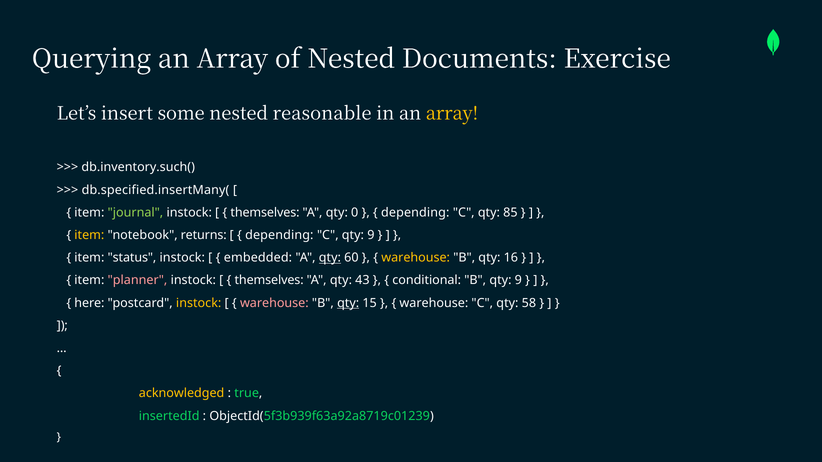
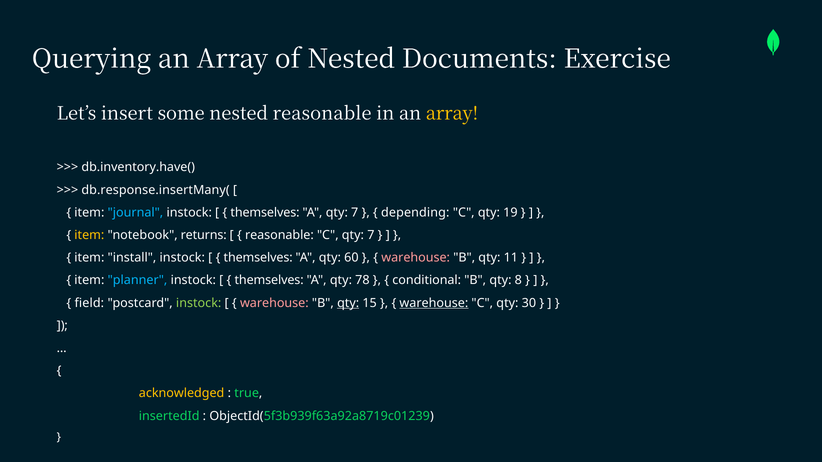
db.inventory.such(: db.inventory.such( -> db.inventory.have(
db.specified.insertMany(: db.specified.insertMany( -> db.response.insertMany(
journal colour: light green -> light blue
A qty 0: 0 -> 7
85: 85 -> 19
depending at (279, 235): depending -> reasonable
C qty 9: 9 -> 7
status: status -> install
embedded at (258, 258): embedded -> themselves
qty at (330, 258) underline: present -> none
warehouse at (416, 258) colour: yellow -> pink
16: 16 -> 11
planner colour: pink -> light blue
43: 43 -> 78
B qty 9: 9 -> 8
here: here -> field
instock at (199, 303) colour: yellow -> light green
warehouse at (434, 303) underline: none -> present
58: 58 -> 30
